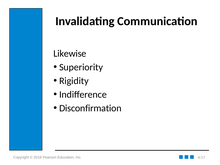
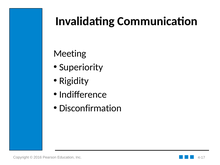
Likewise: Likewise -> Meeting
